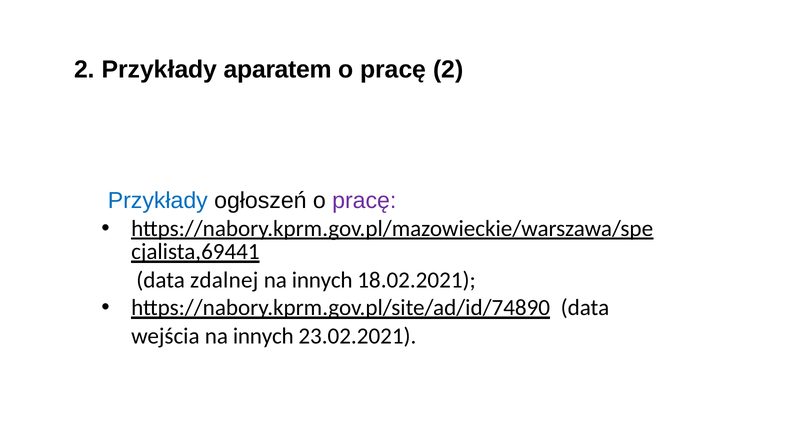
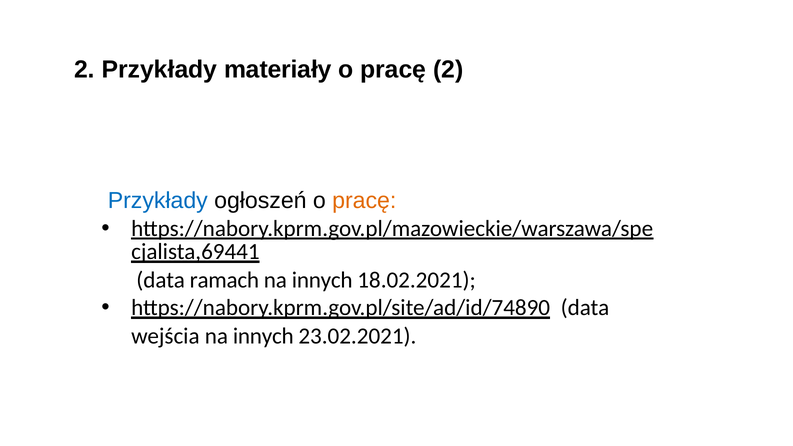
aparatem: aparatem -> materiały
pracę at (364, 201) colour: purple -> orange
zdalnej: zdalnej -> ramach
